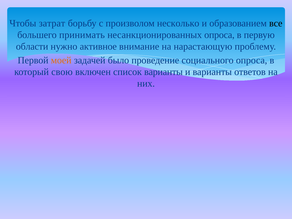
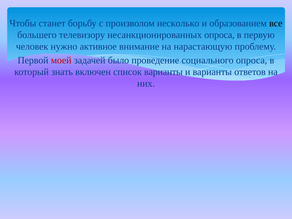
затрат: затрат -> станет
принимать: принимать -> телевизору
области: области -> человек
моей colour: orange -> red
свою: свою -> знать
